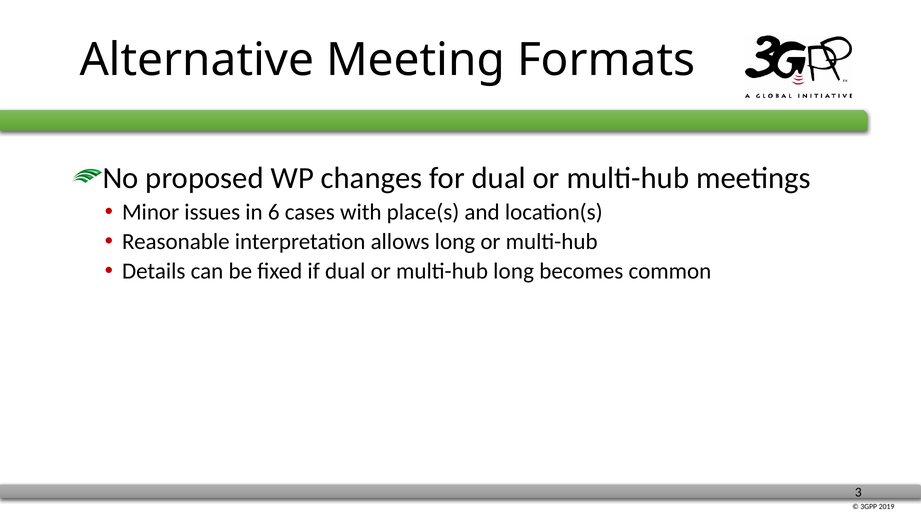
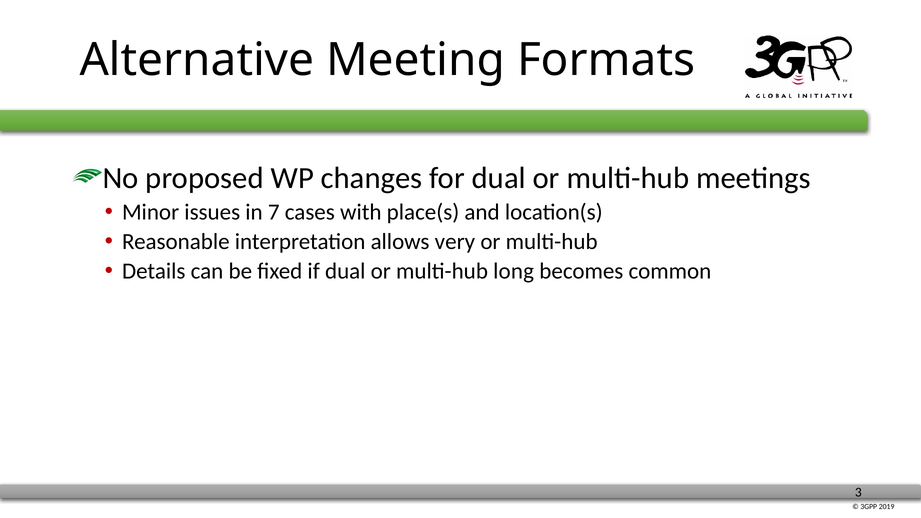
6: 6 -> 7
allows long: long -> very
